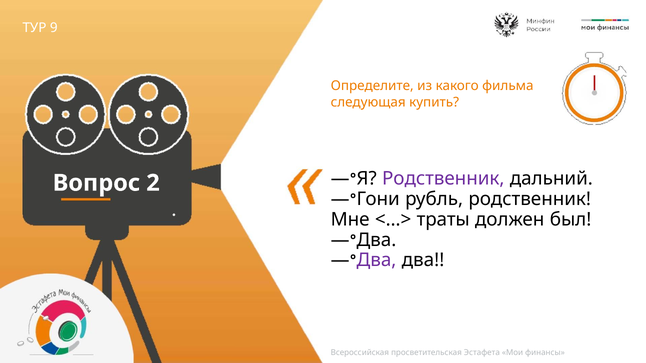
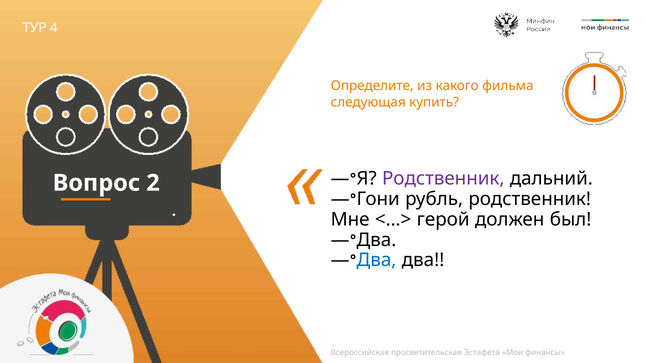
9: 9 -> 4
траты: траты -> герой
Два at (376, 260) colour: purple -> blue
